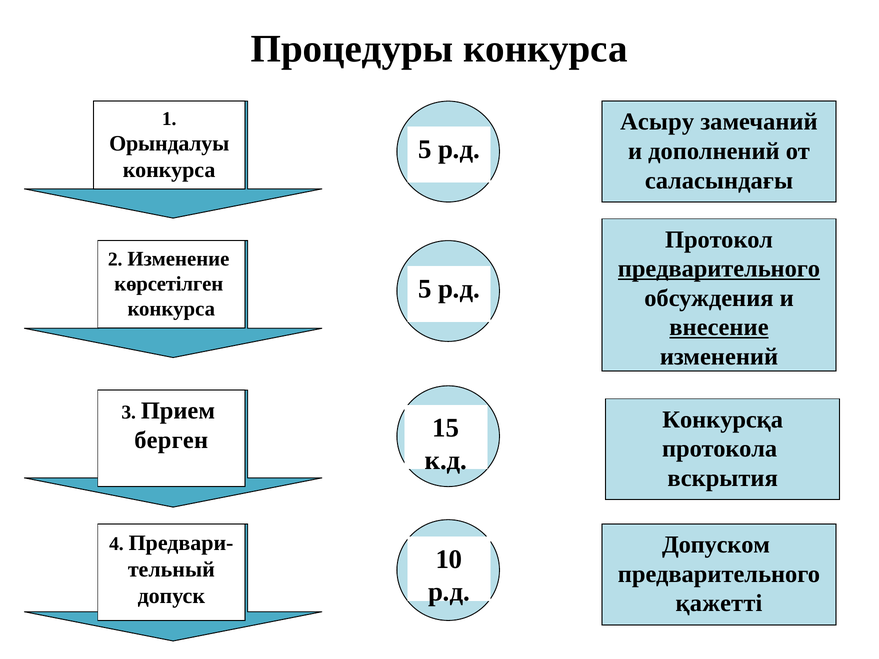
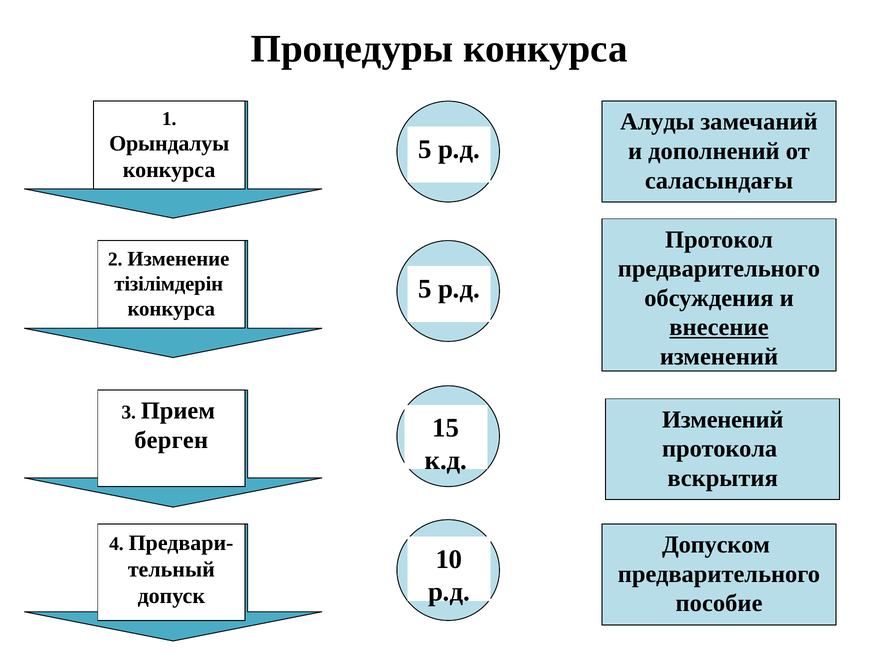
Асыру: Асыру -> Алуды
предварительного at (719, 269) underline: present -> none
көрсетілген: көрсетілген -> тізілімдерін
Конкурсқа at (723, 420): Конкурсқа -> Изменений
қажетті: қажетті -> пособие
